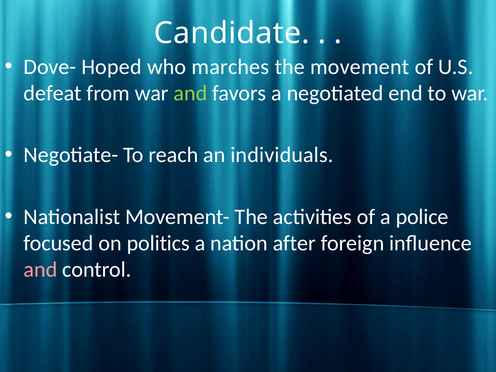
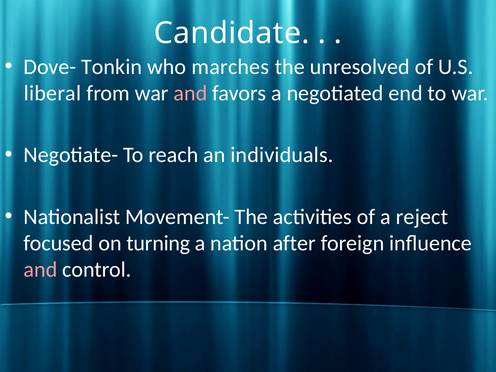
Hoped: Hoped -> Tonkin
movement: movement -> unresolved
defeat: defeat -> liberal
and at (190, 93) colour: light green -> pink
police: police -> reject
politics: politics -> turning
